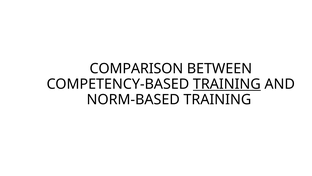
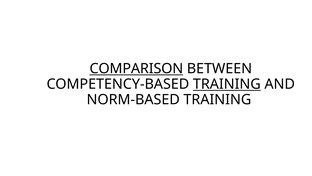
COMPARISON underline: none -> present
